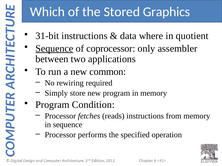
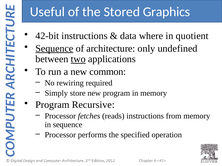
Which: Which -> Useful
31-bit: 31-bit -> 42-bit
coprocessor: coprocessor -> architecture
assembler: assembler -> undefined
two underline: none -> present
Condition: Condition -> Recursive
